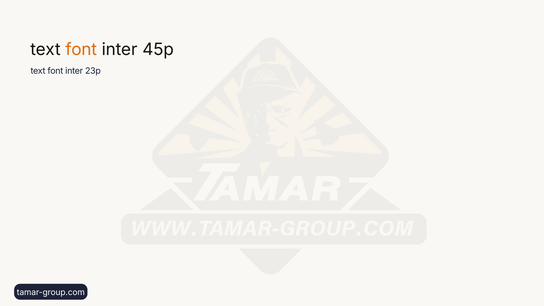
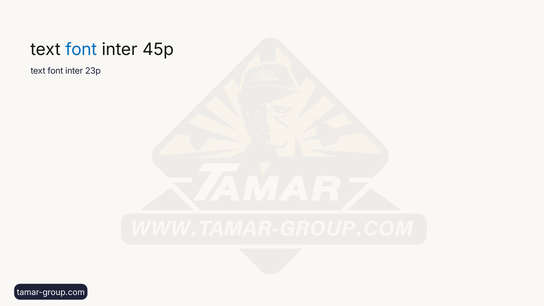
font at (81, 50) colour: orange -> blue
